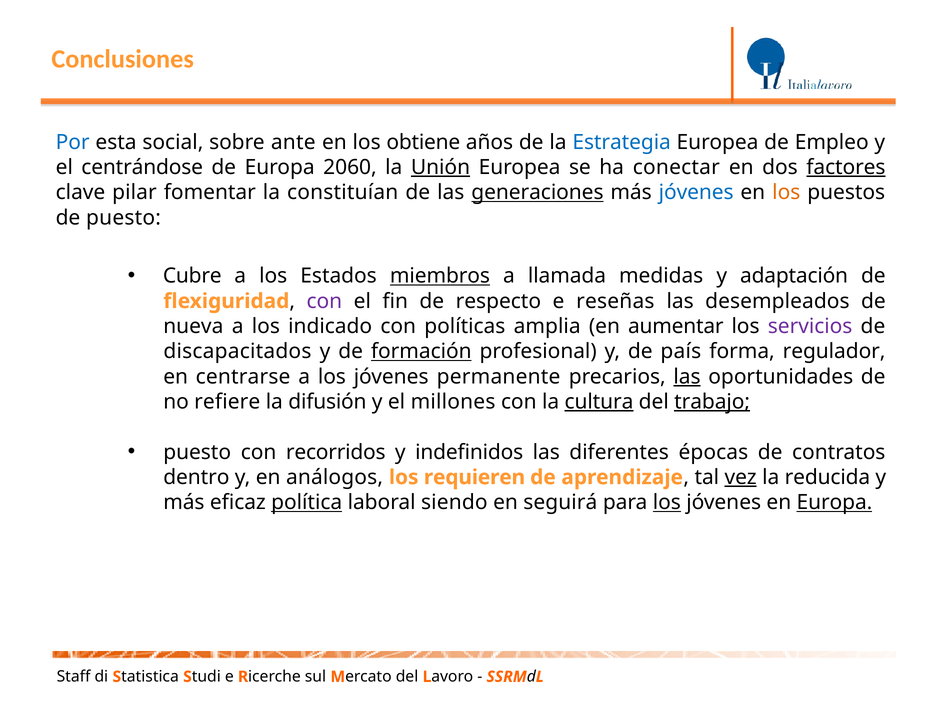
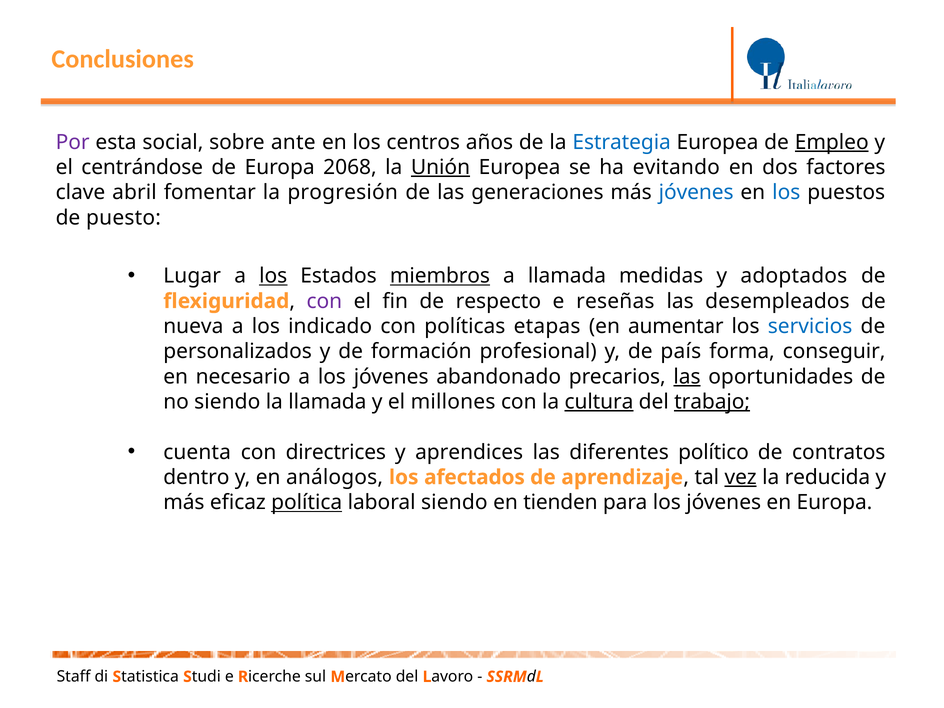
Por colour: blue -> purple
obtiene: obtiene -> centros
Empleo underline: none -> present
2060: 2060 -> 2068
conectar: conectar -> evitando
factores underline: present -> none
pilar: pilar -> abril
constituían: constituían -> progresión
generaciones underline: present -> none
los at (786, 193) colour: orange -> blue
Cubre: Cubre -> Lugar
los at (273, 276) underline: none -> present
adaptación: adaptación -> adoptados
amplia: amplia -> etapas
servicios colour: purple -> blue
discapacitados: discapacitados -> personalizados
formación underline: present -> none
regulador: regulador -> conseguir
centrarse: centrarse -> necesario
permanente: permanente -> abandonado
no refiere: refiere -> siendo
la difusión: difusión -> llamada
puesto at (197, 452): puesto -> cuenta
recorridos: recorridos -> directrices
indefinidos: indefinidos -> aprendices
épocas: épocas -> político
requieren: requieren -> afectados
seguirá: seguirá -> tienden
los at (667, 502) underline: present -> none
Europa at (834, 502) underline: present -> none
